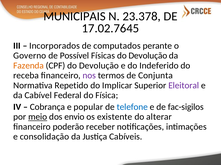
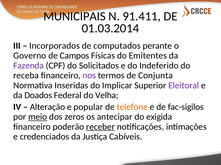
23.378: 23.378 -> 91.411
17.02.7645: 17.02.7645 -> 01.03.2014
Possível: Possível -> Campos
Físicas do Devolução: Devolução -> Emitentes
Fazenda colour: orange -> purple
CPF do Devolução: Devolução -> Solicitados
Repetido: Repetido -> Inseridas
Cabível: Cabível -> Doados
Física: Física -> Velha
Cobrança: Cobrança -> Alteração
telefone colour: blue -> orange
envio: envio -> zeros
existente: existente -> antecipar
alterar: alterar -> exigida
receber underline: none -> present
consolidação: consolidação -> credenciados
